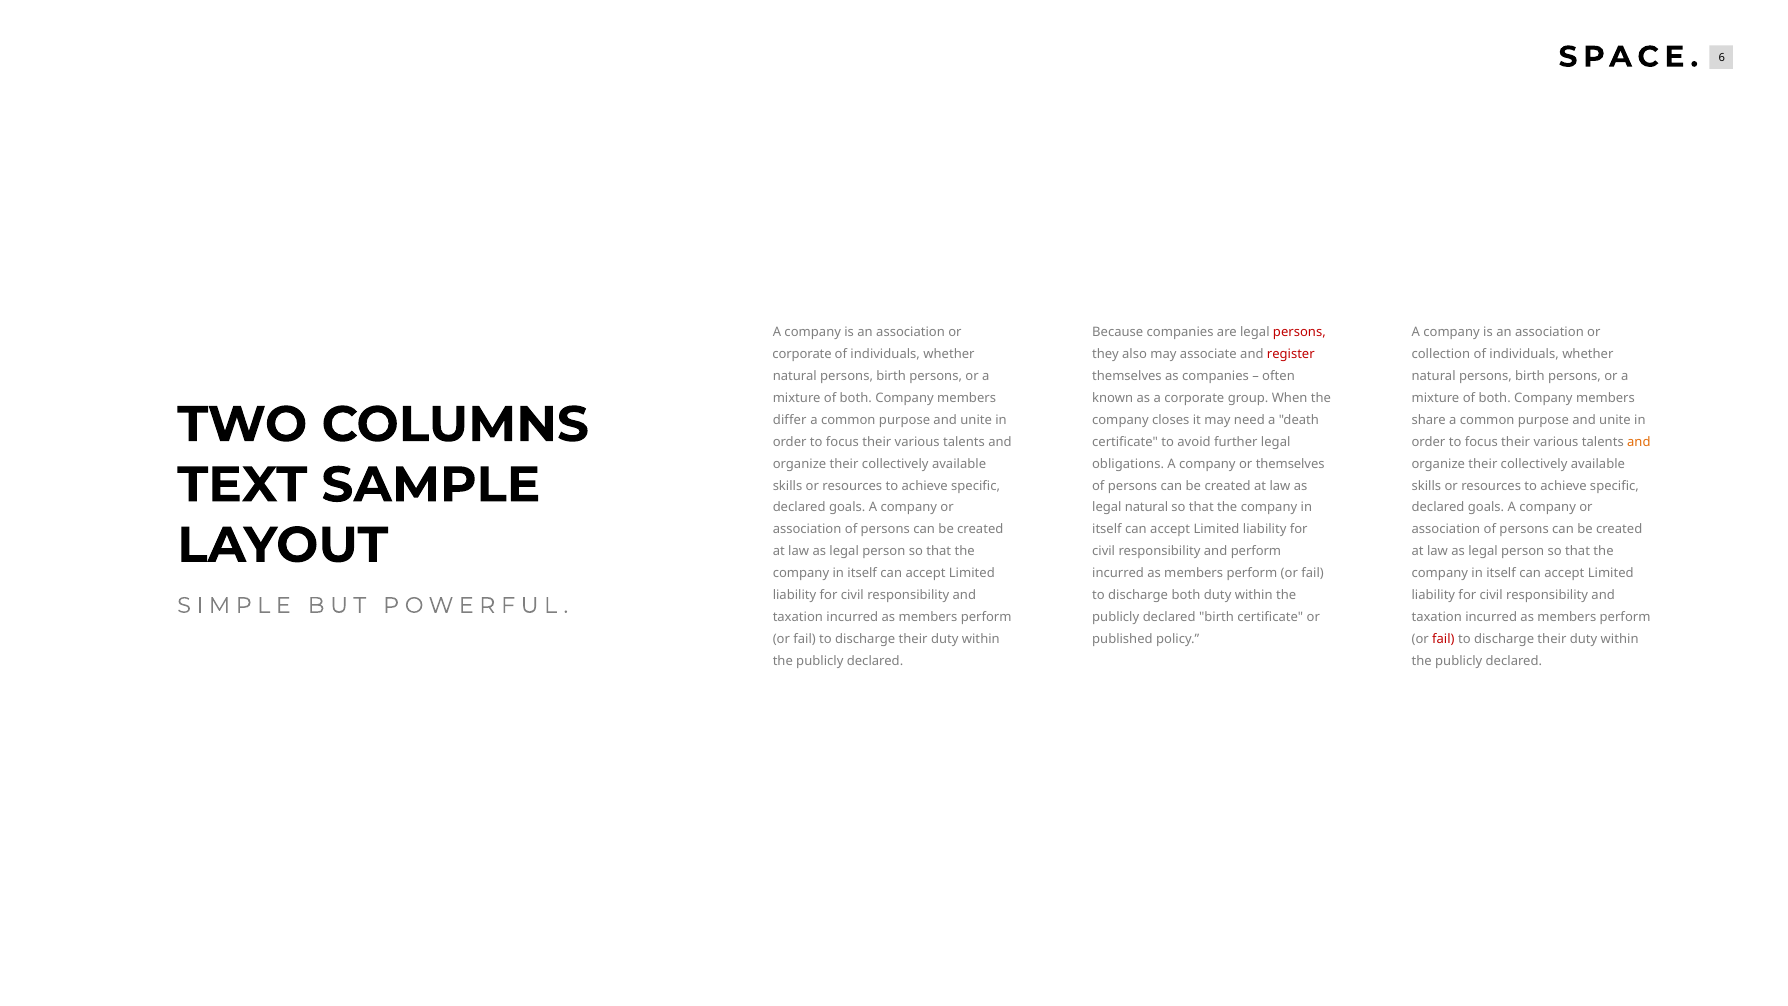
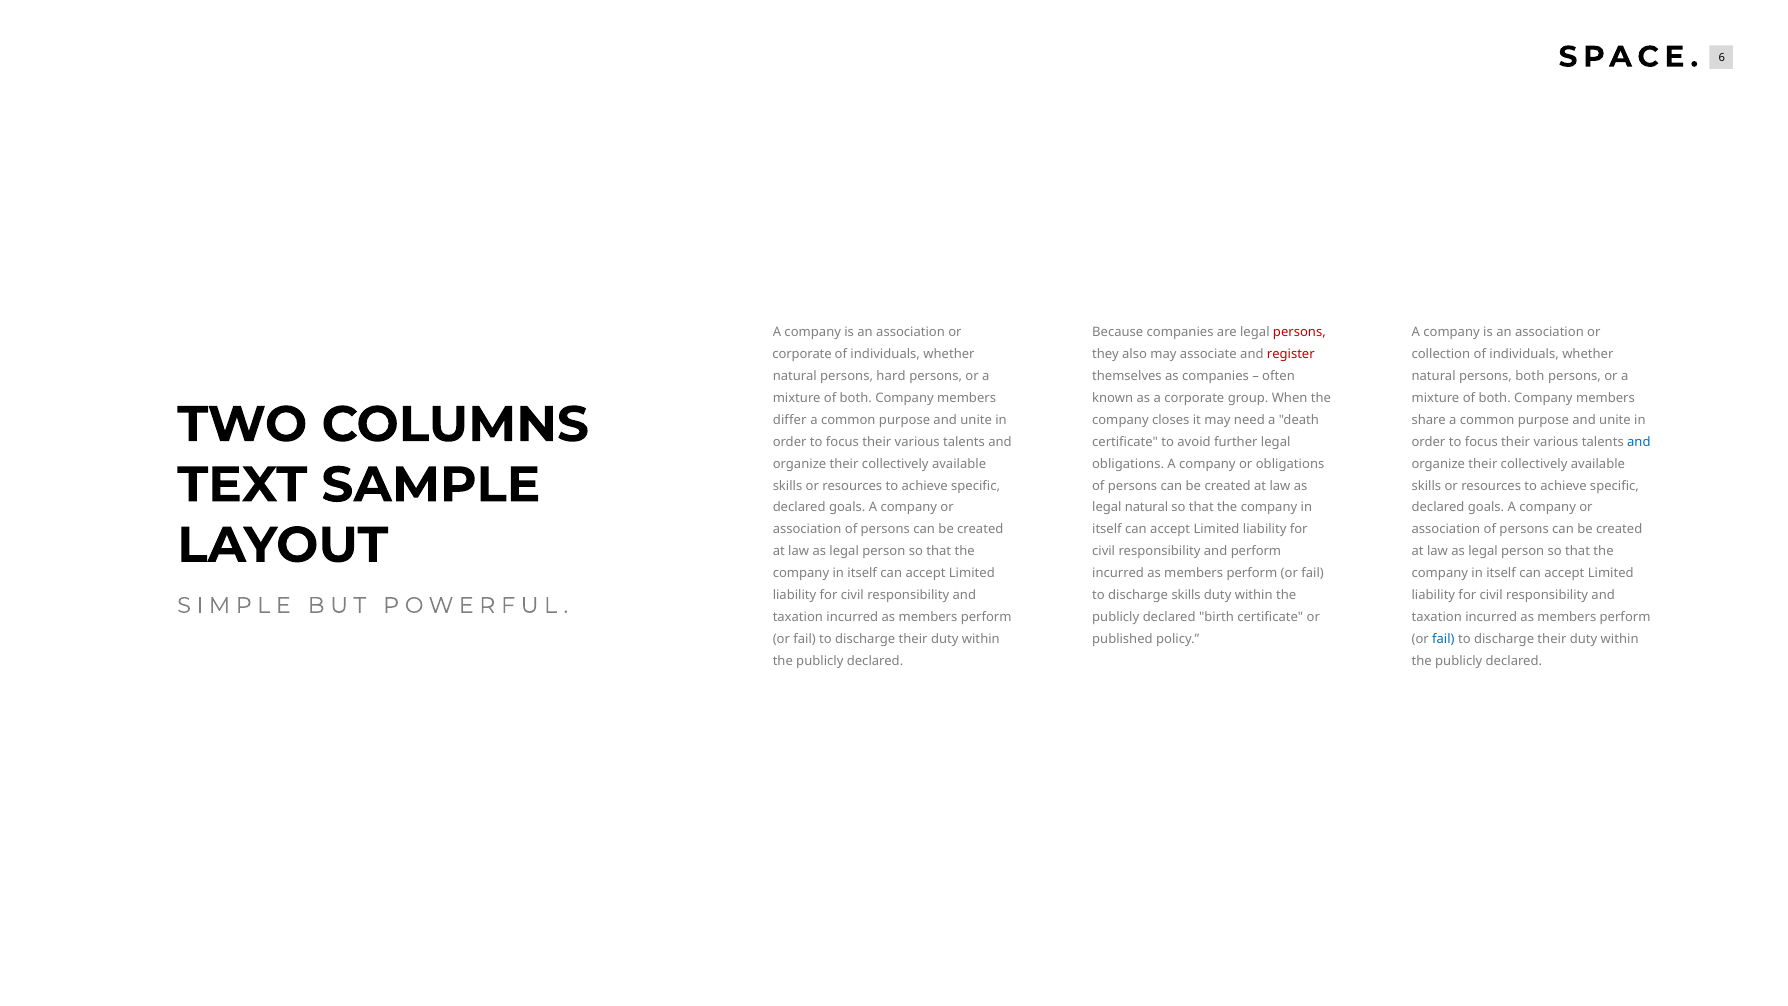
birth at (891, 376): birth -> hard
birth at (1530, 376): birth -> both
and at (1639, 442) colour: orange -> blue
or themselves: themselves -> obligations
discharge both: both -> skills
fail at (1443, 639) colour: red -> blue
